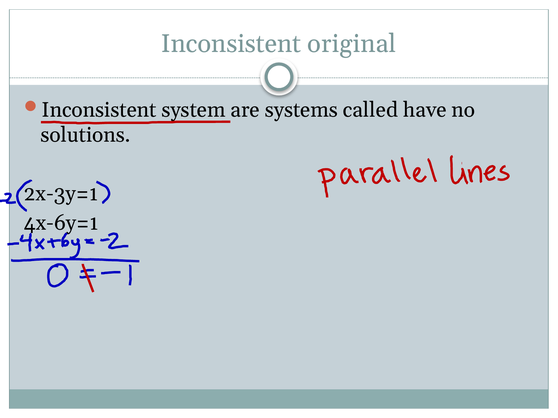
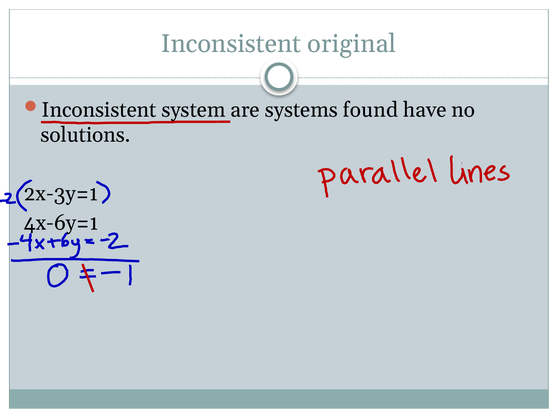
called: called -> found
